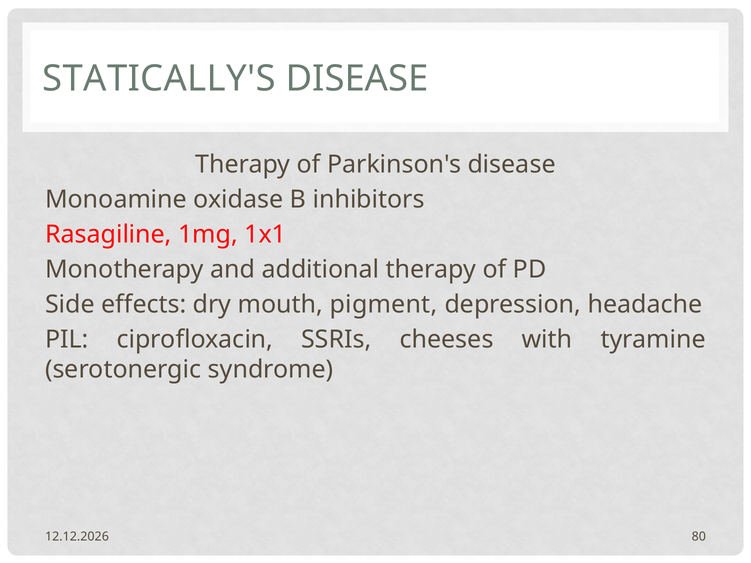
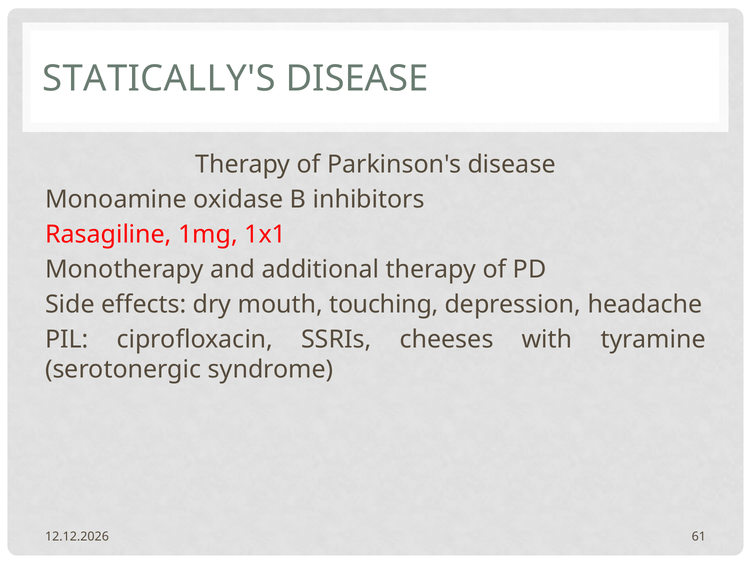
pigment: pigment -> touching
80: 80 -> 61
